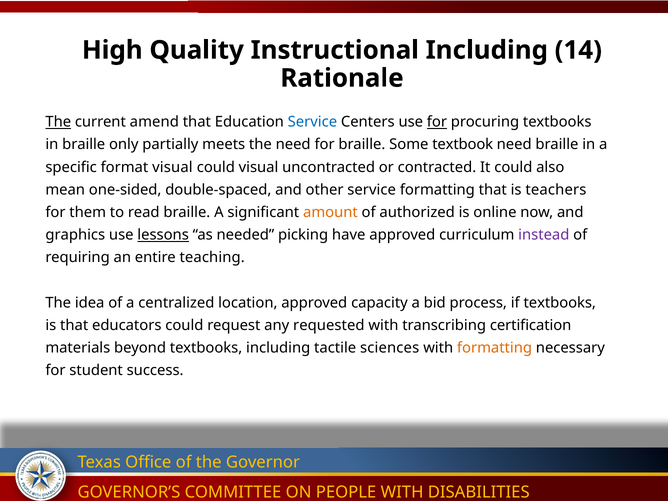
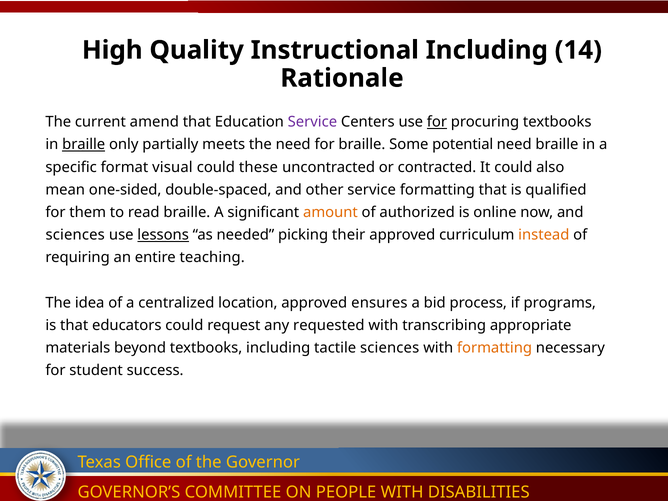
The at (58, 122) underline: present -> none
Service at (312, 122) colour: blue -> purple
braille at (84, 145) underline: none -> present
textbook: textbook -> potential
could visual: visual -> these
teachers: teachers -> qualified
graphics at (75, 235): graphics -> sciences
have: have -> their
instead colour: purple -> orange
capacity: capacity -> ensures
if textbooks: textbooks -> programs
certification: certification -> appropriate
